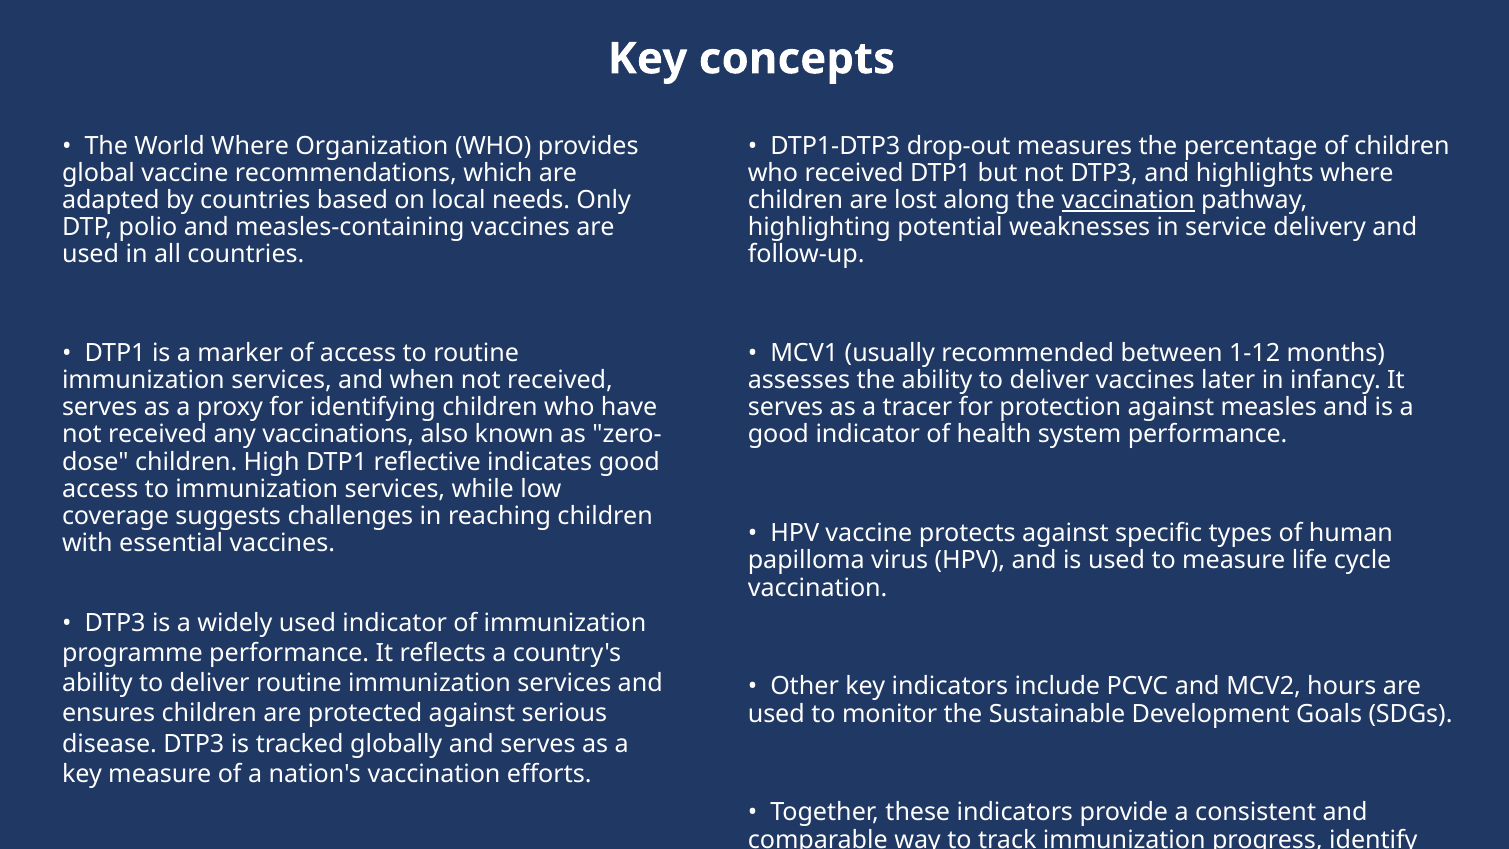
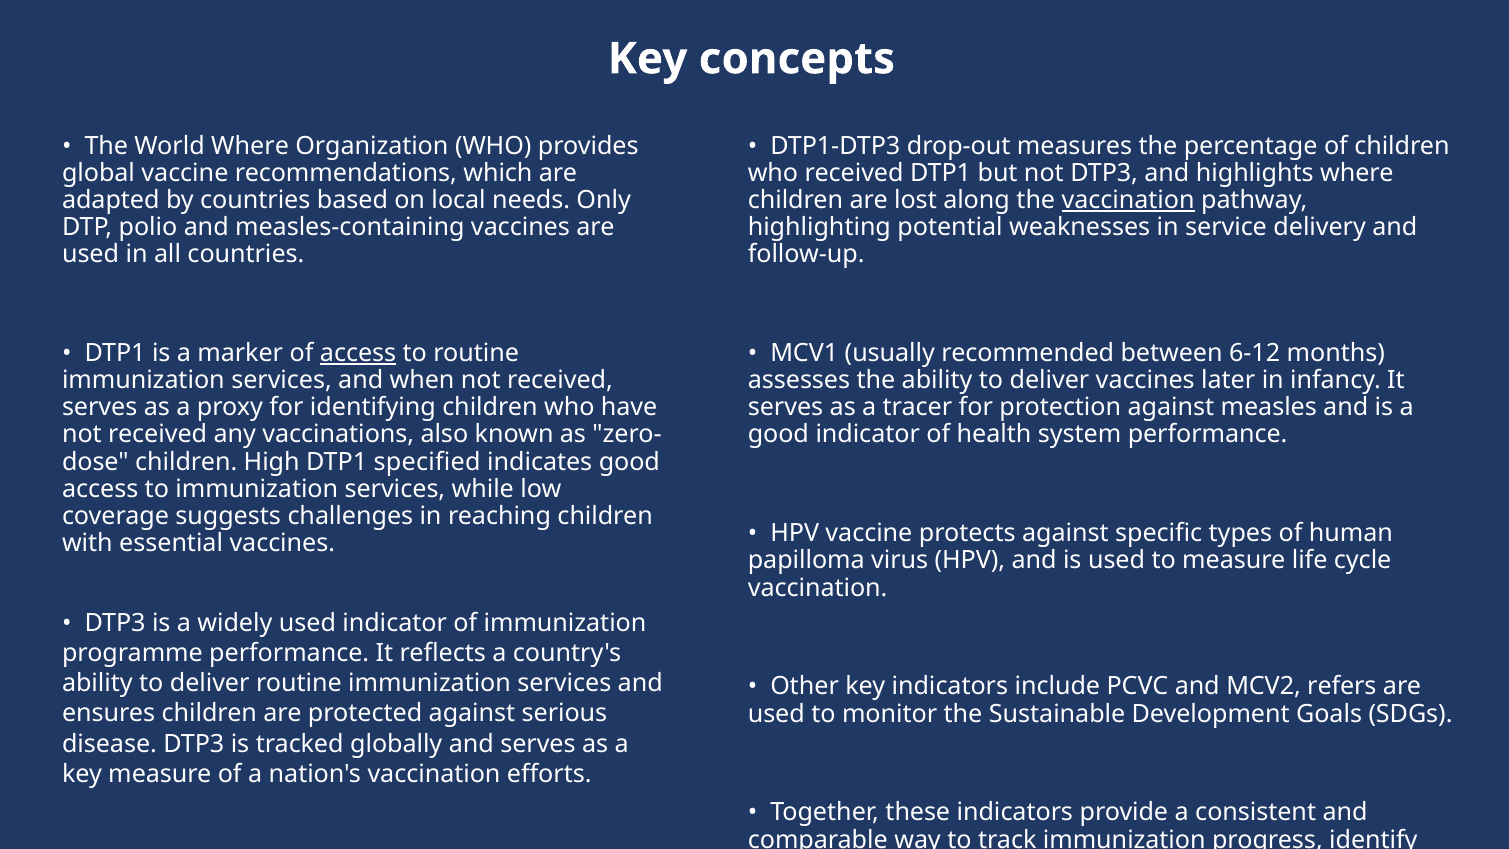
access at (358, 353) underline: none -> present
1-12: 1-12 -> 6-12
reflective: reflective -> specified
hours: hours -> refers
